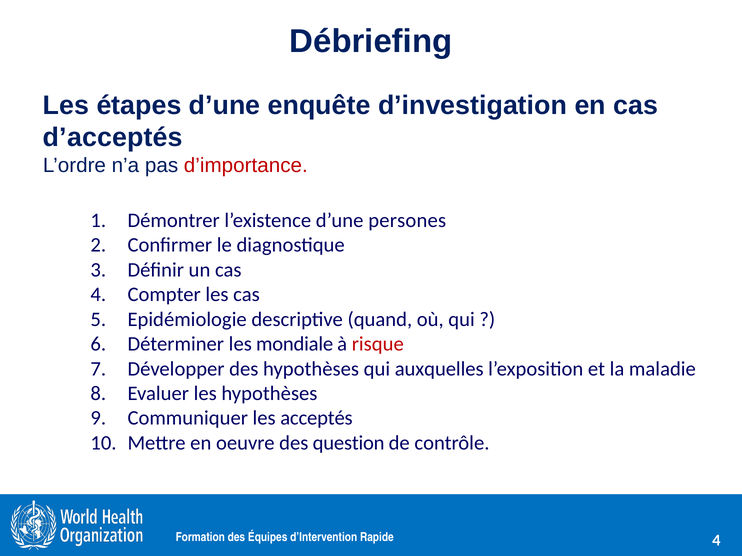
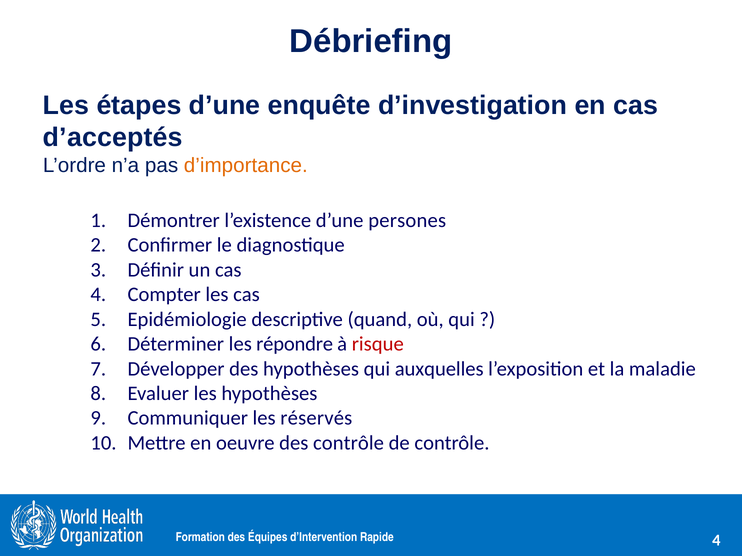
d’importance colour: red -> orange
mondiale: mondiale -> répondre
acceptés: acceptés -> réservés
des question: question -> contrôle
